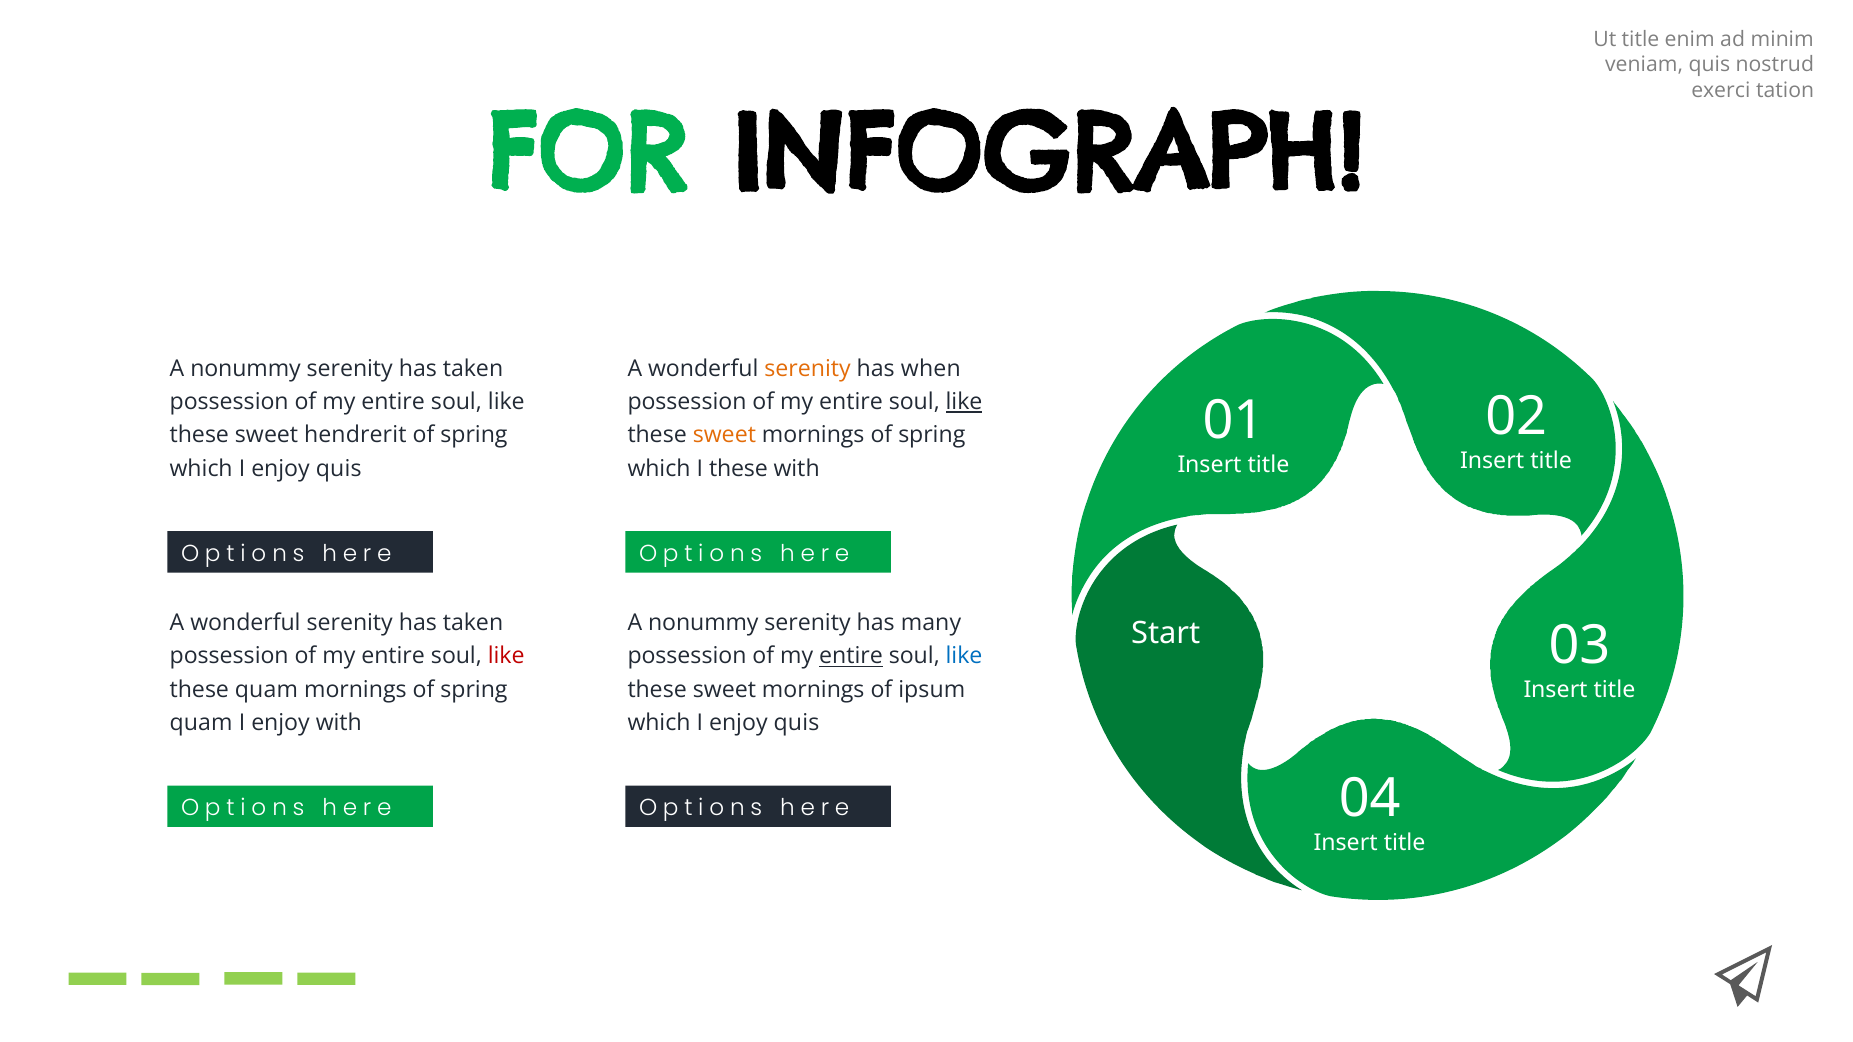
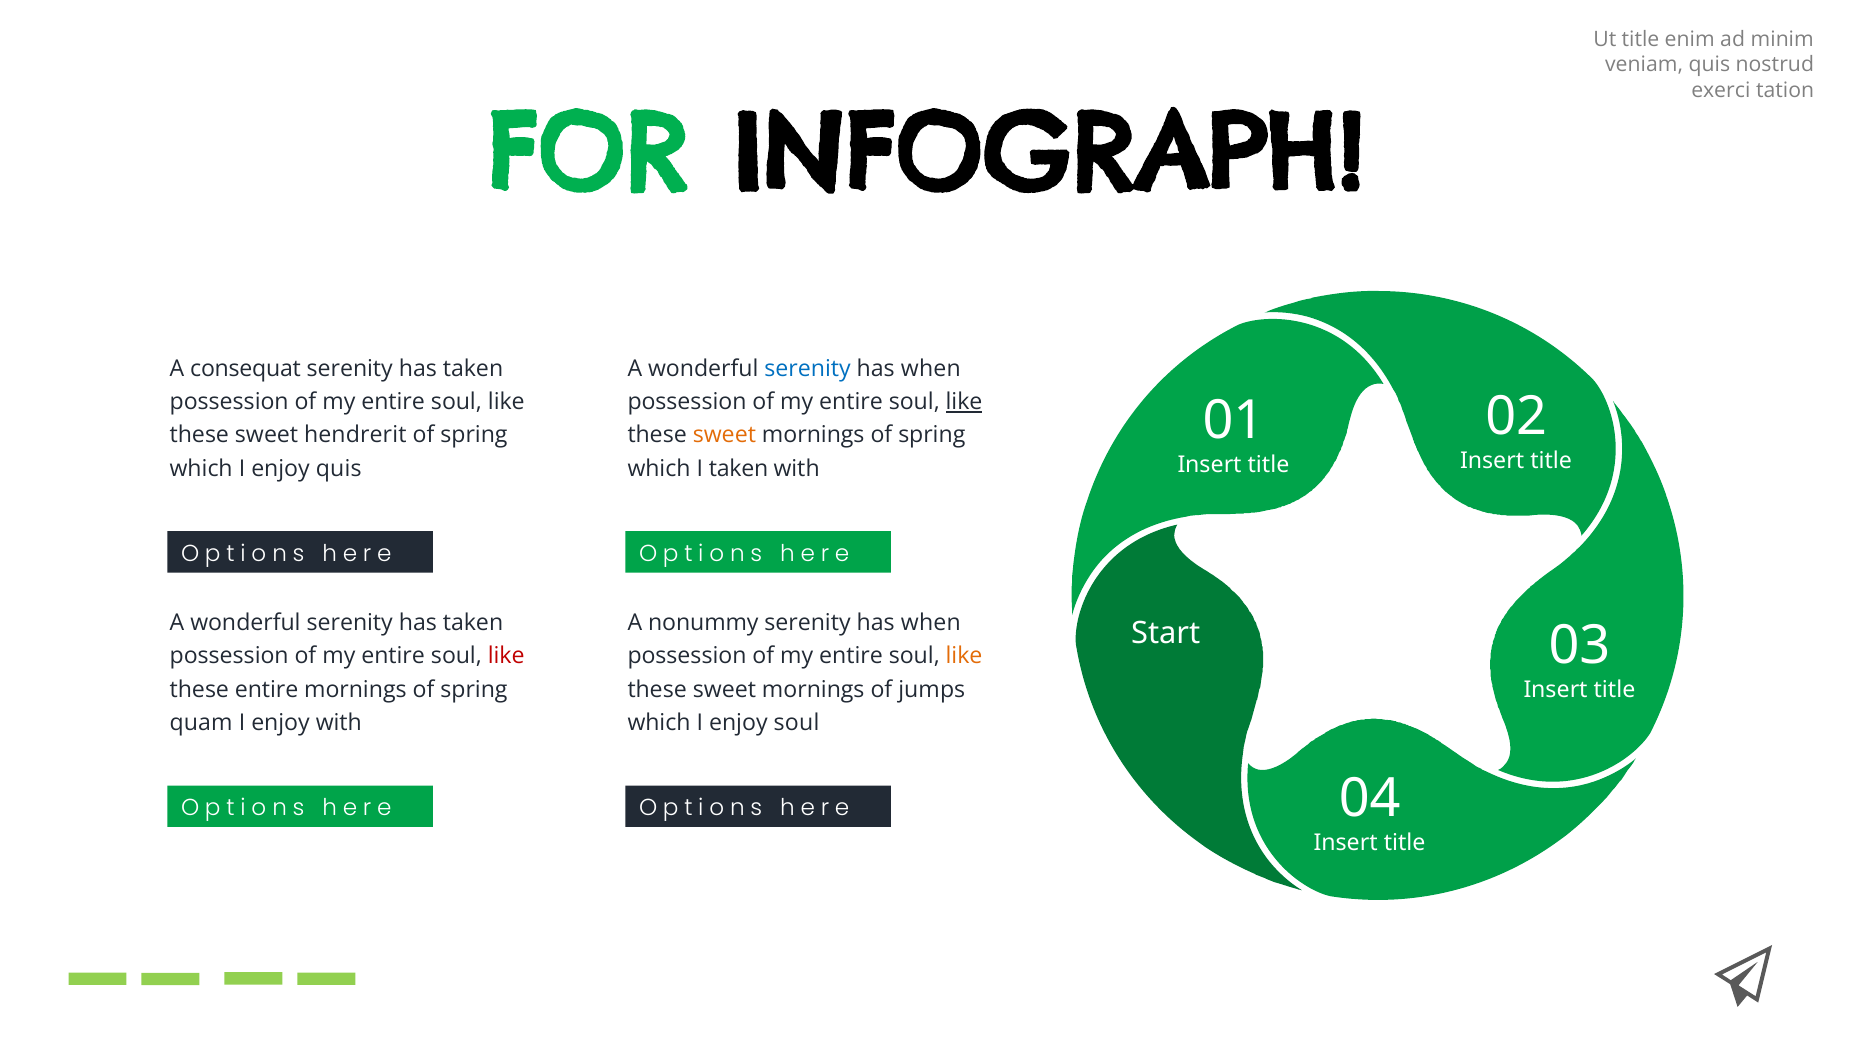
nonummy at (245, 369): nonummy -> consequat
serenity at (808, 369) colour: orange -> blue
I these: these -> taken
many at (931, 623): many -> when
entire at (851, 657) underline: present -> none
like at (964, 657) colour: blue -> orange
these quam: quam -> entire
ipsum: ipsum -> jumps
quis at (797, 723): quis -> soul
